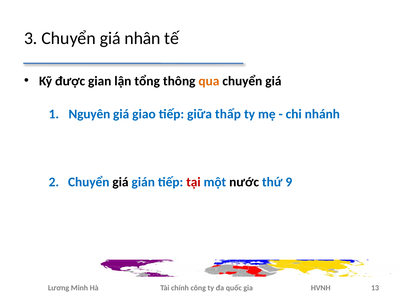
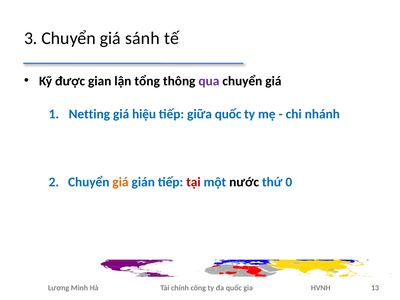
nhân: nhân -> sánh
qua colour: orange -> purple
Nguyên: Nguyên -> Netting
giao: giao -> hiệu
giữa thấp: thấp -> quốc
giá at (120, 182) colour: black -> orange
9: 9 -> 0
